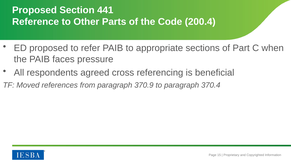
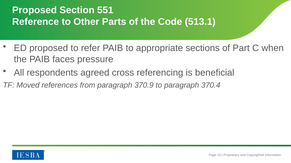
441: 441 -> 551
200.4: 200.4 -> 513.1
